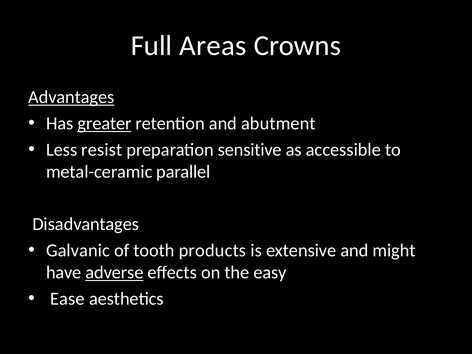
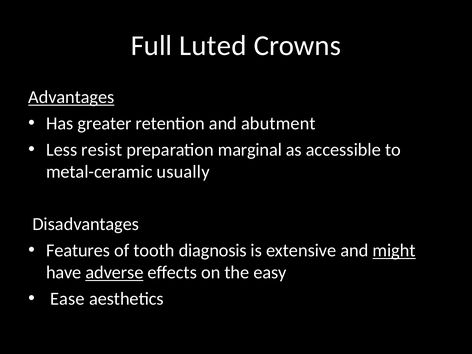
Areas: Areas -> Luted
greater underline: present -> none
sensitive: sensitive -> marginal
parallel: parallel -> usually
Galvanic: Galvanic -> Features
products: products -> diagnosis
might underline: none -> present
